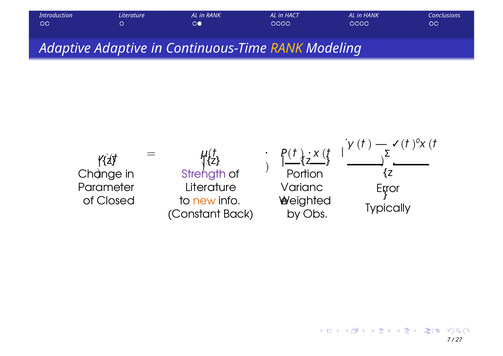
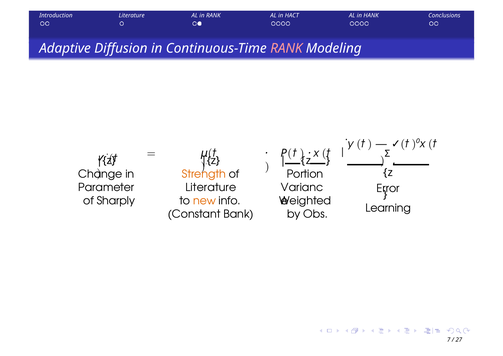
Adaptive Adaptive: Adaptive -> Diffusion
RANK at (286, 48) colour: yellow -> pink
Strength colour: purple -> orange
Closed: Closed -> Sharply
Typically: Typically -> Learning
Back: Back -> Bank
